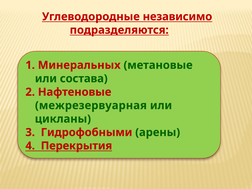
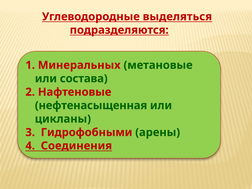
независимо: независимо -> выделяться
межрезервуарная: межрезервуарная -> нефтенасыщенная
Перекрытия: Перекрытия -> Соединения
